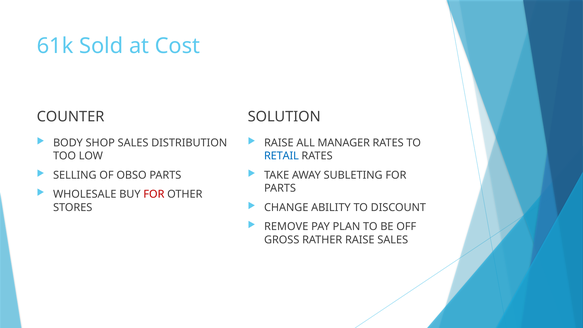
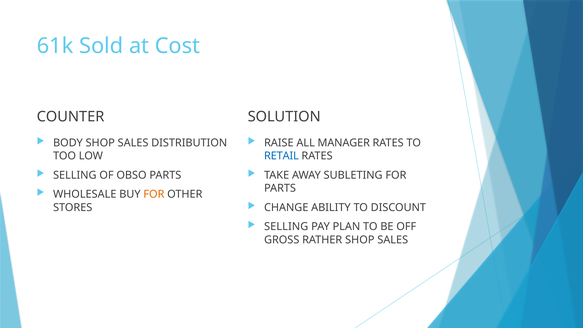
FOR at (154, 194) colour: red -> orange
REMOVE at (286, 227): REMOVE -> SELLING
RATHER RAISE: RAISE -> SHOP
